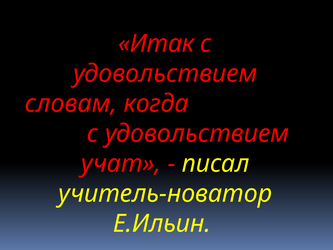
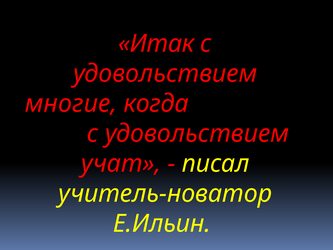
словам: словам -> многие
